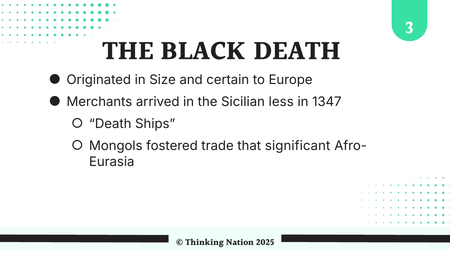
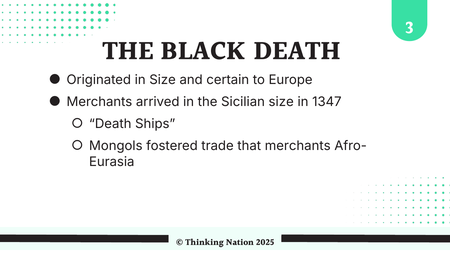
Sicilian less: less -> size
that significant: significant -> merchants
